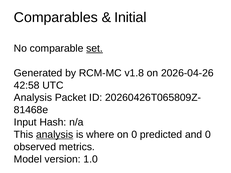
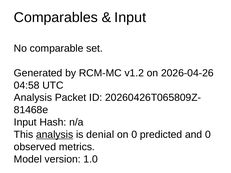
Initial at (130, 18): Initial -> Input
set underline: present -> none
v1.8: v1.8 -> v1.2
42:58: 42:58 -> 04:58
where: where -> denial
